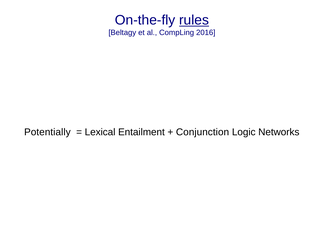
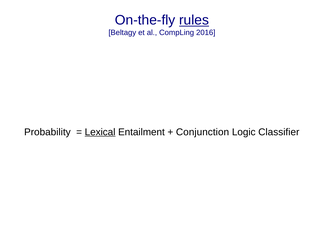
Potentially: Potentially -> Probability
Lexical underline: none -> present
Networks: Networks -> Classifier
